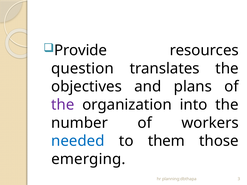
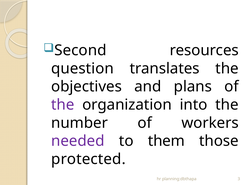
Provide: Provide -> Second
needed colour: blue -> purple
emerging: emerging -> protected
